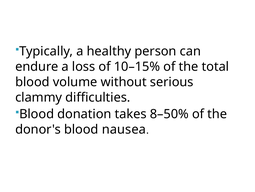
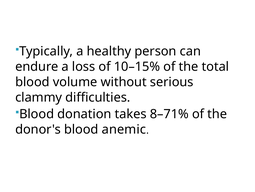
8–50%: 8–50% -> 8–71%
nausea: nausea -> anemic
